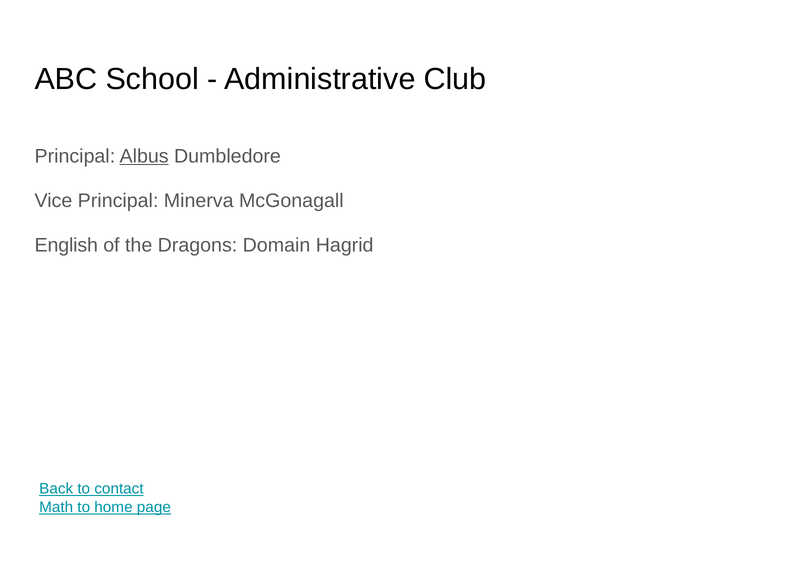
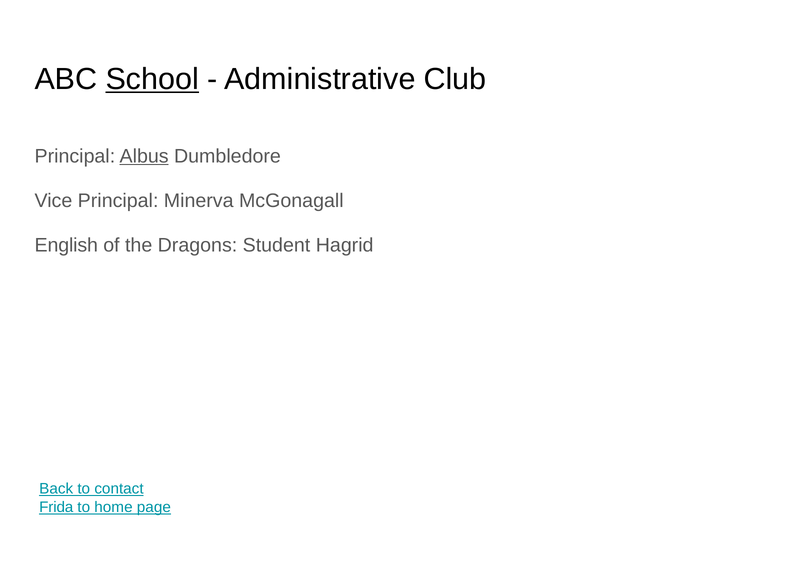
School underline: none -> present
Domain: Domain -> Student
Math: Math -> Frida
